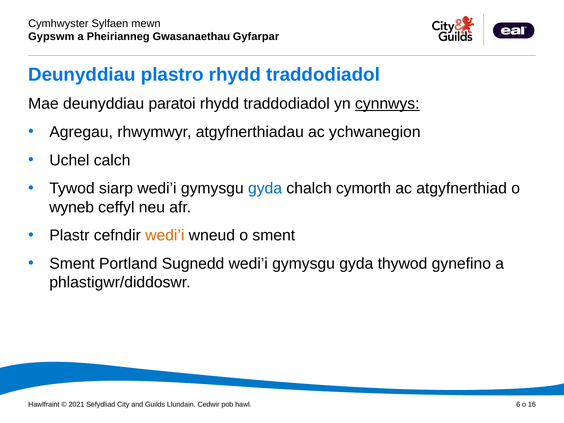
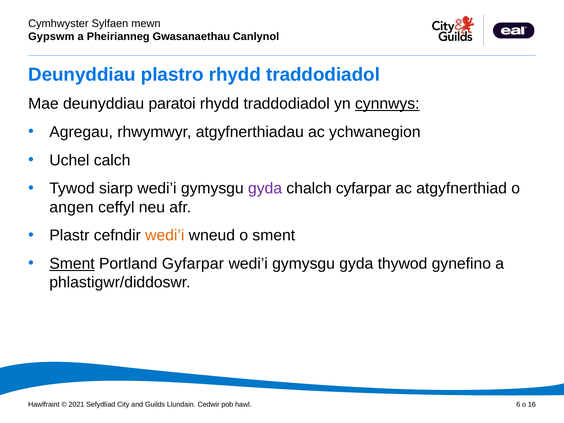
Gyfarpar: Gyfarpar -> Canlynol
gyda at (265, 188) colour: blue -> purple
cymorth: cymorth -> cyfarpar
wyneb: wyneb -> angen
Sment at (72, 264) underline: none -> present
Sugnedd: Sugnedd -> Gyfarpar
